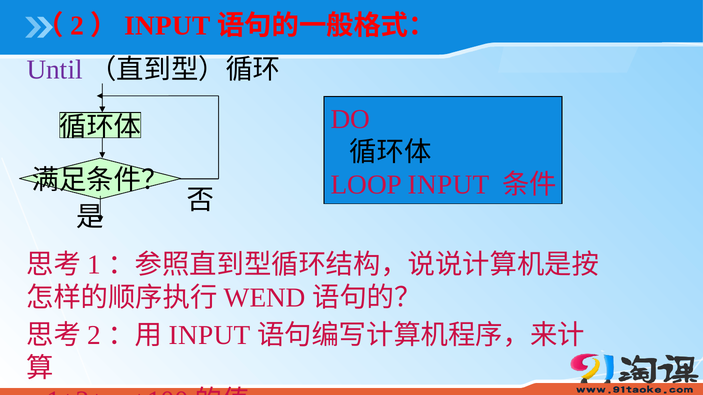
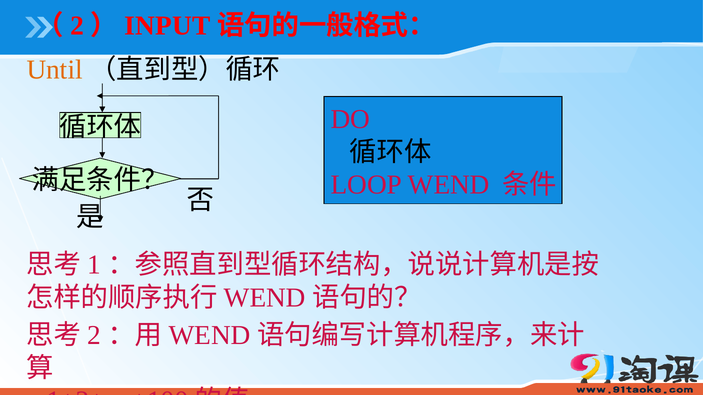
Until colour: purple -> orange
LOOP INPUT: INPUT -> WEND
INPUT at (209, 336): INPUT -> WEND
